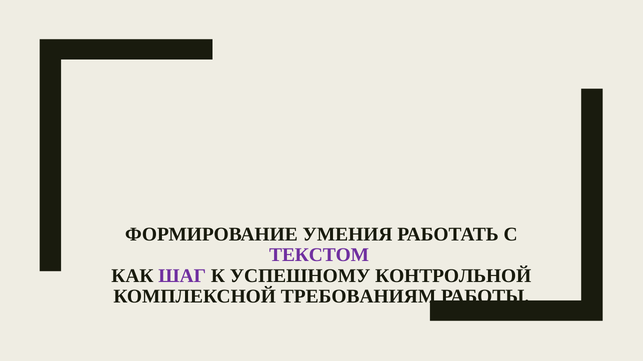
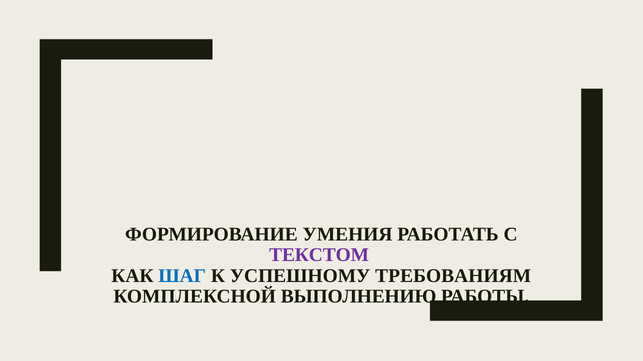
ШАГ colour: purple -> blue
КОНТРОЛЬНОЙ: КОНТРОЛЬНОЙ -> ТРЕБОВАНИЯМ
ТРЕБОВАНИЯМ: ТРЕБОВАНИЯМ -> ВЫПОЛНЕНИЮ
